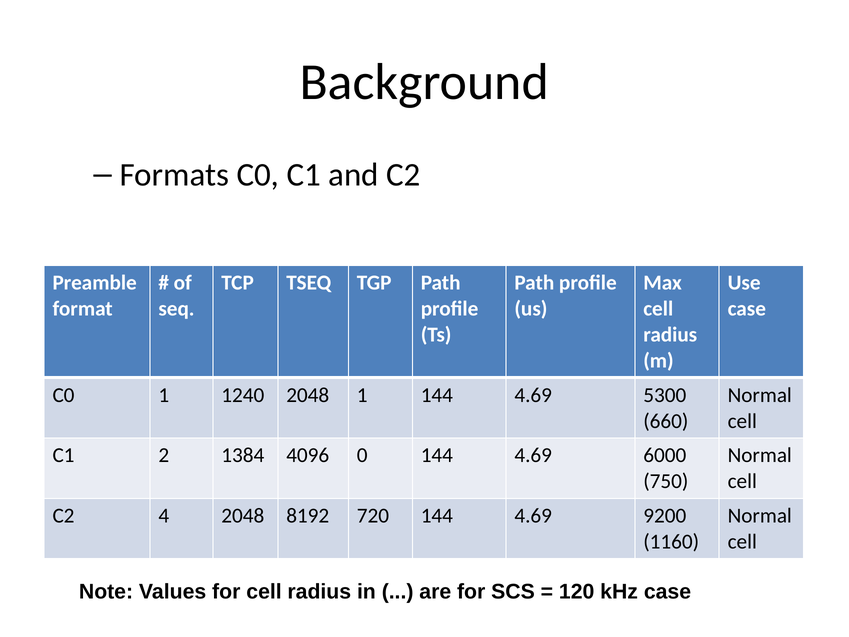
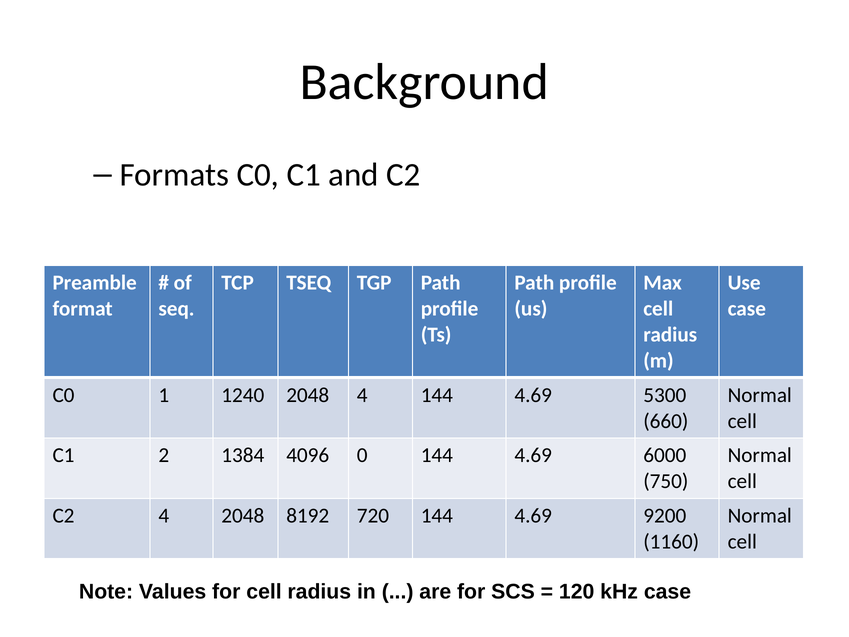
2048 1: 1 -> 4
